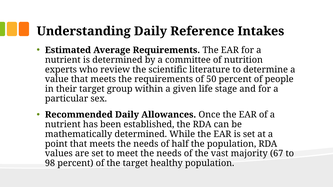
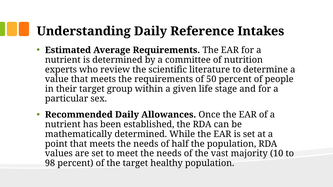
67: 67 -> 10
